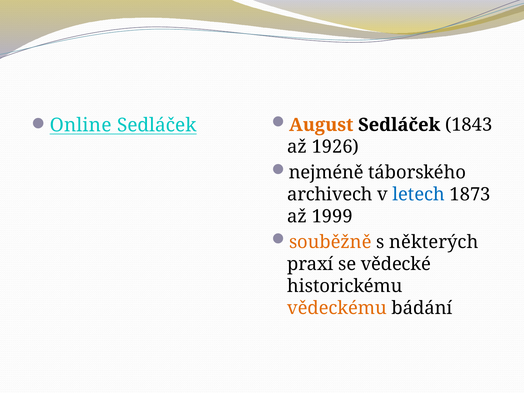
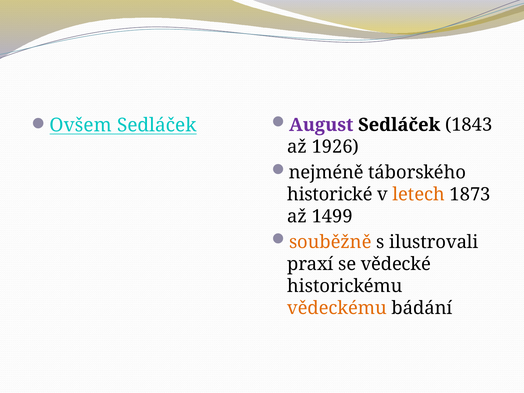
August colour: orange -> purple
Online: Online -> Ovšem
archivech: archivech -> historické
letech colour: blue -> orange
1999: 1999 -> 1499
některých: některých -> ilustrovali
